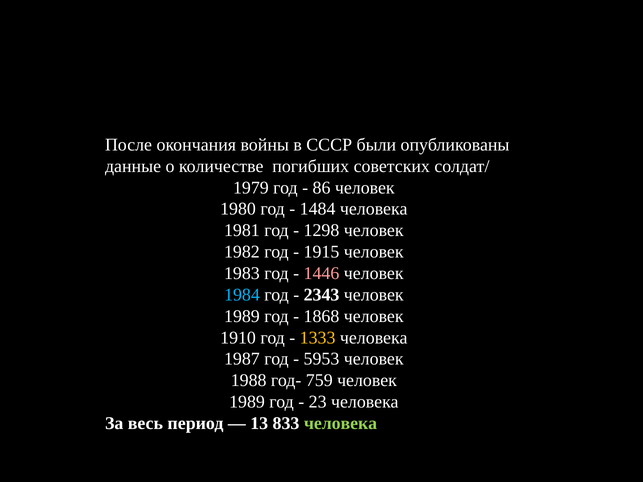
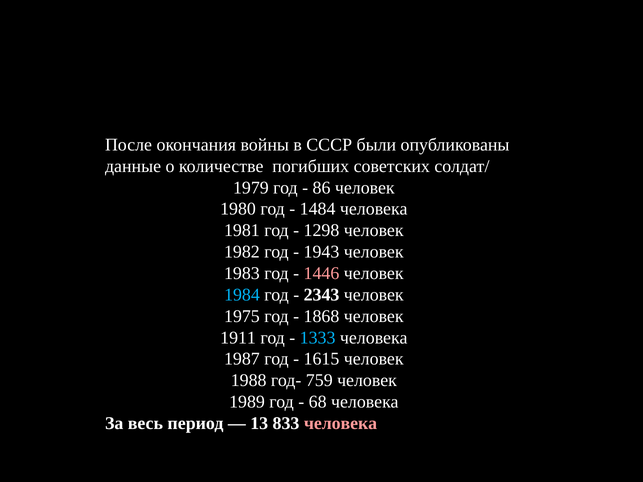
1915: 1915 -> 1943
1989 at (242, 316): 1989 -> 1975
1910: 1910 -> 1911
1333 colour: yellow -> light blue
5953: 5953 -> 1615
23: 23 -> 68
человека at (341, 424) colour: light green -> pink
